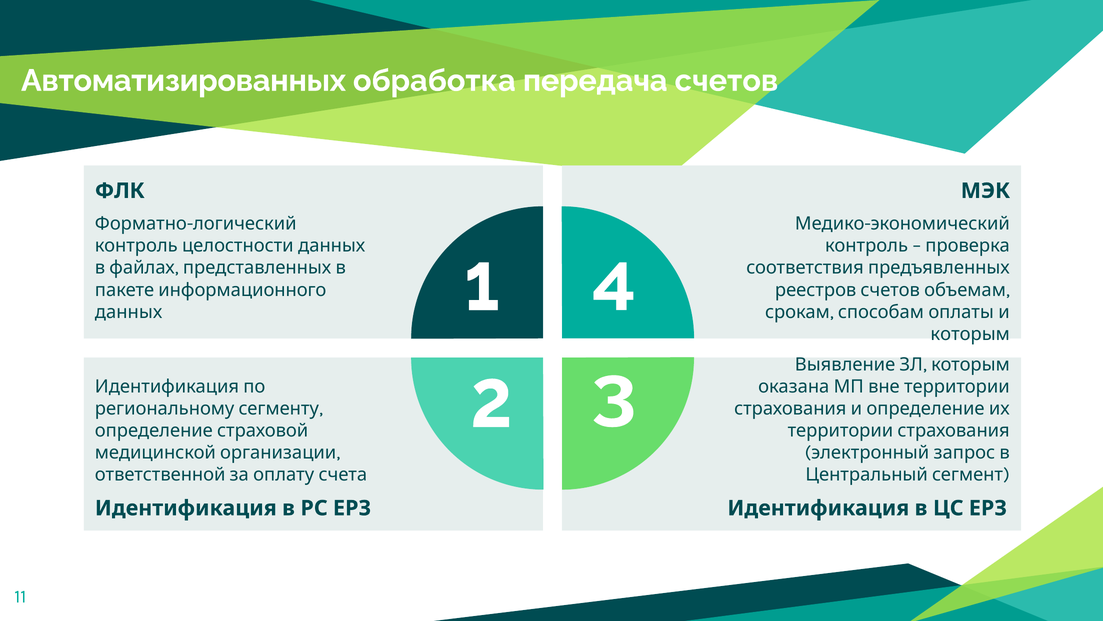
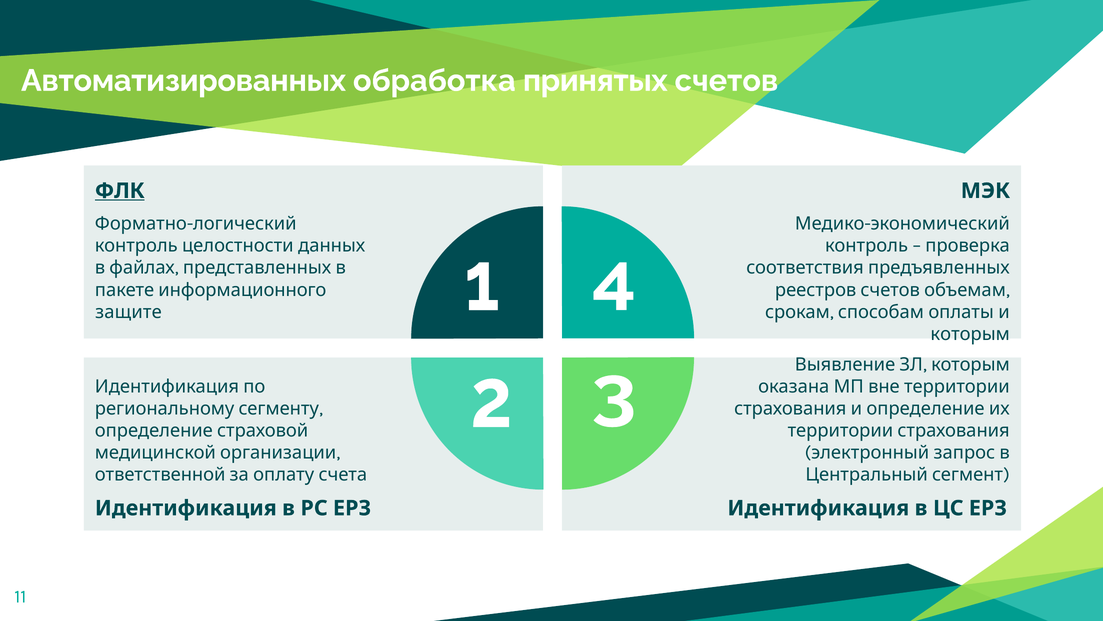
передача: передача -> принятых
ФЛК underline: none -> present
данных: данных -> защите
